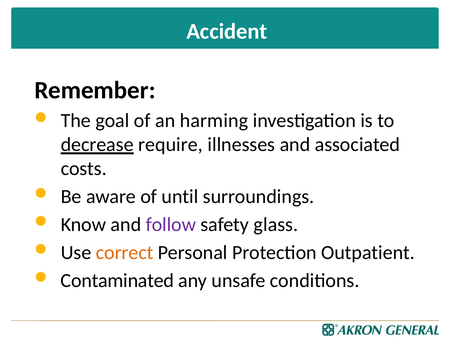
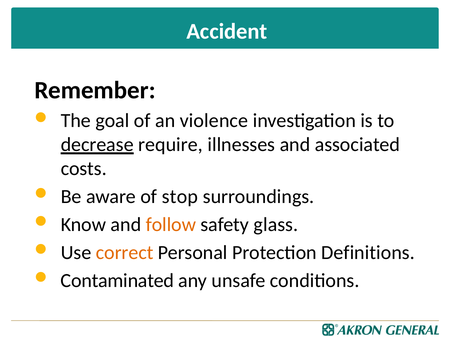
harming: harming -> violence
until: until -> stop
follow colour: purple -> orange
Outpatient: Outpatient -> Definitions
